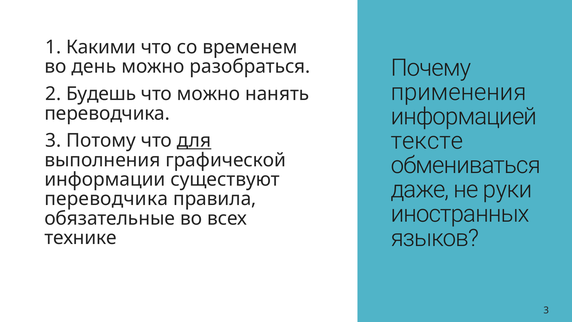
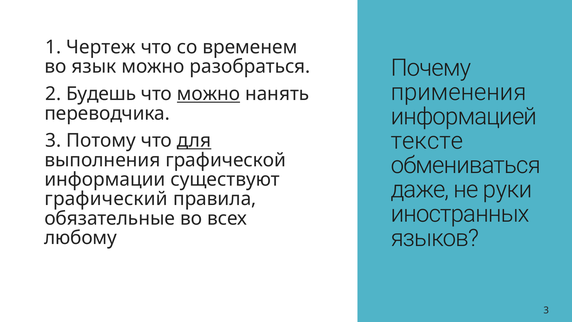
Какими: Какими -> Чертеж
день: день -> язык
можно at (209, 94) underline: none -> present
переводчика at (106, 199): переводчика -> графический
технике: технике -> любому
